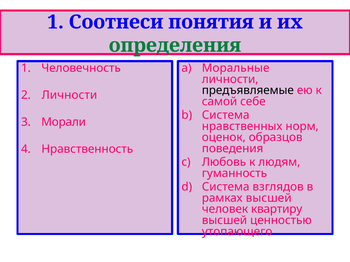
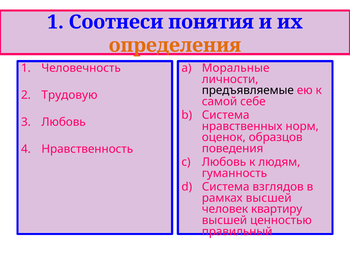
определения colour: green -> orange
Личности at (69, 95): Личности -> Трудовую
Морали at (64, 122): Морали -> Любовь
утопающего: утопающего -> правильный
